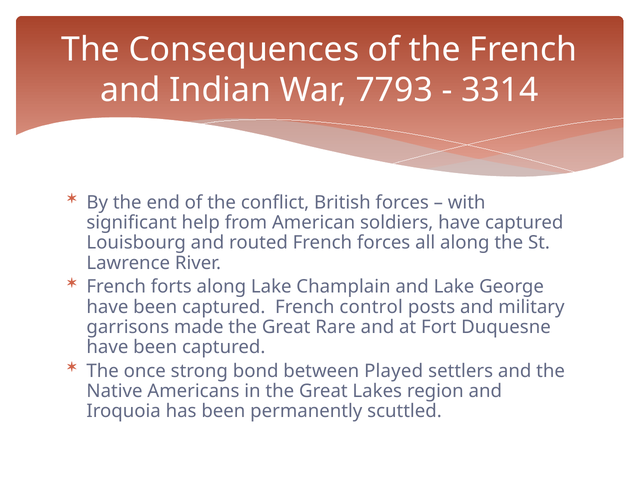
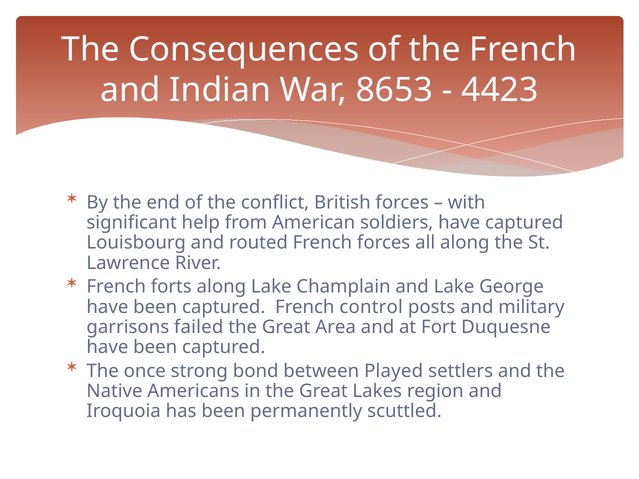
7793: 7793 -> 8653
3314: 3314 -> 4423
made: made -> failed
Rare: Rare -> Area
